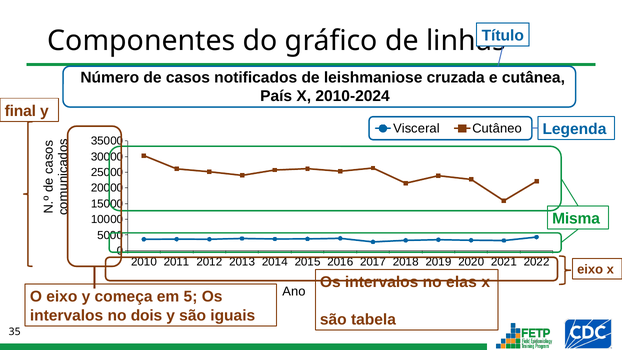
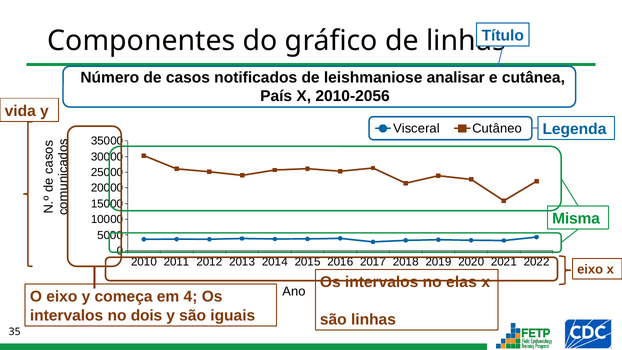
cruzada: cruzada -> analisar
2010-2024: 2010-2024 -> 2010-2056
final: final -> vida
5: 5 -> 4
são tabela: tabela -> linhas
